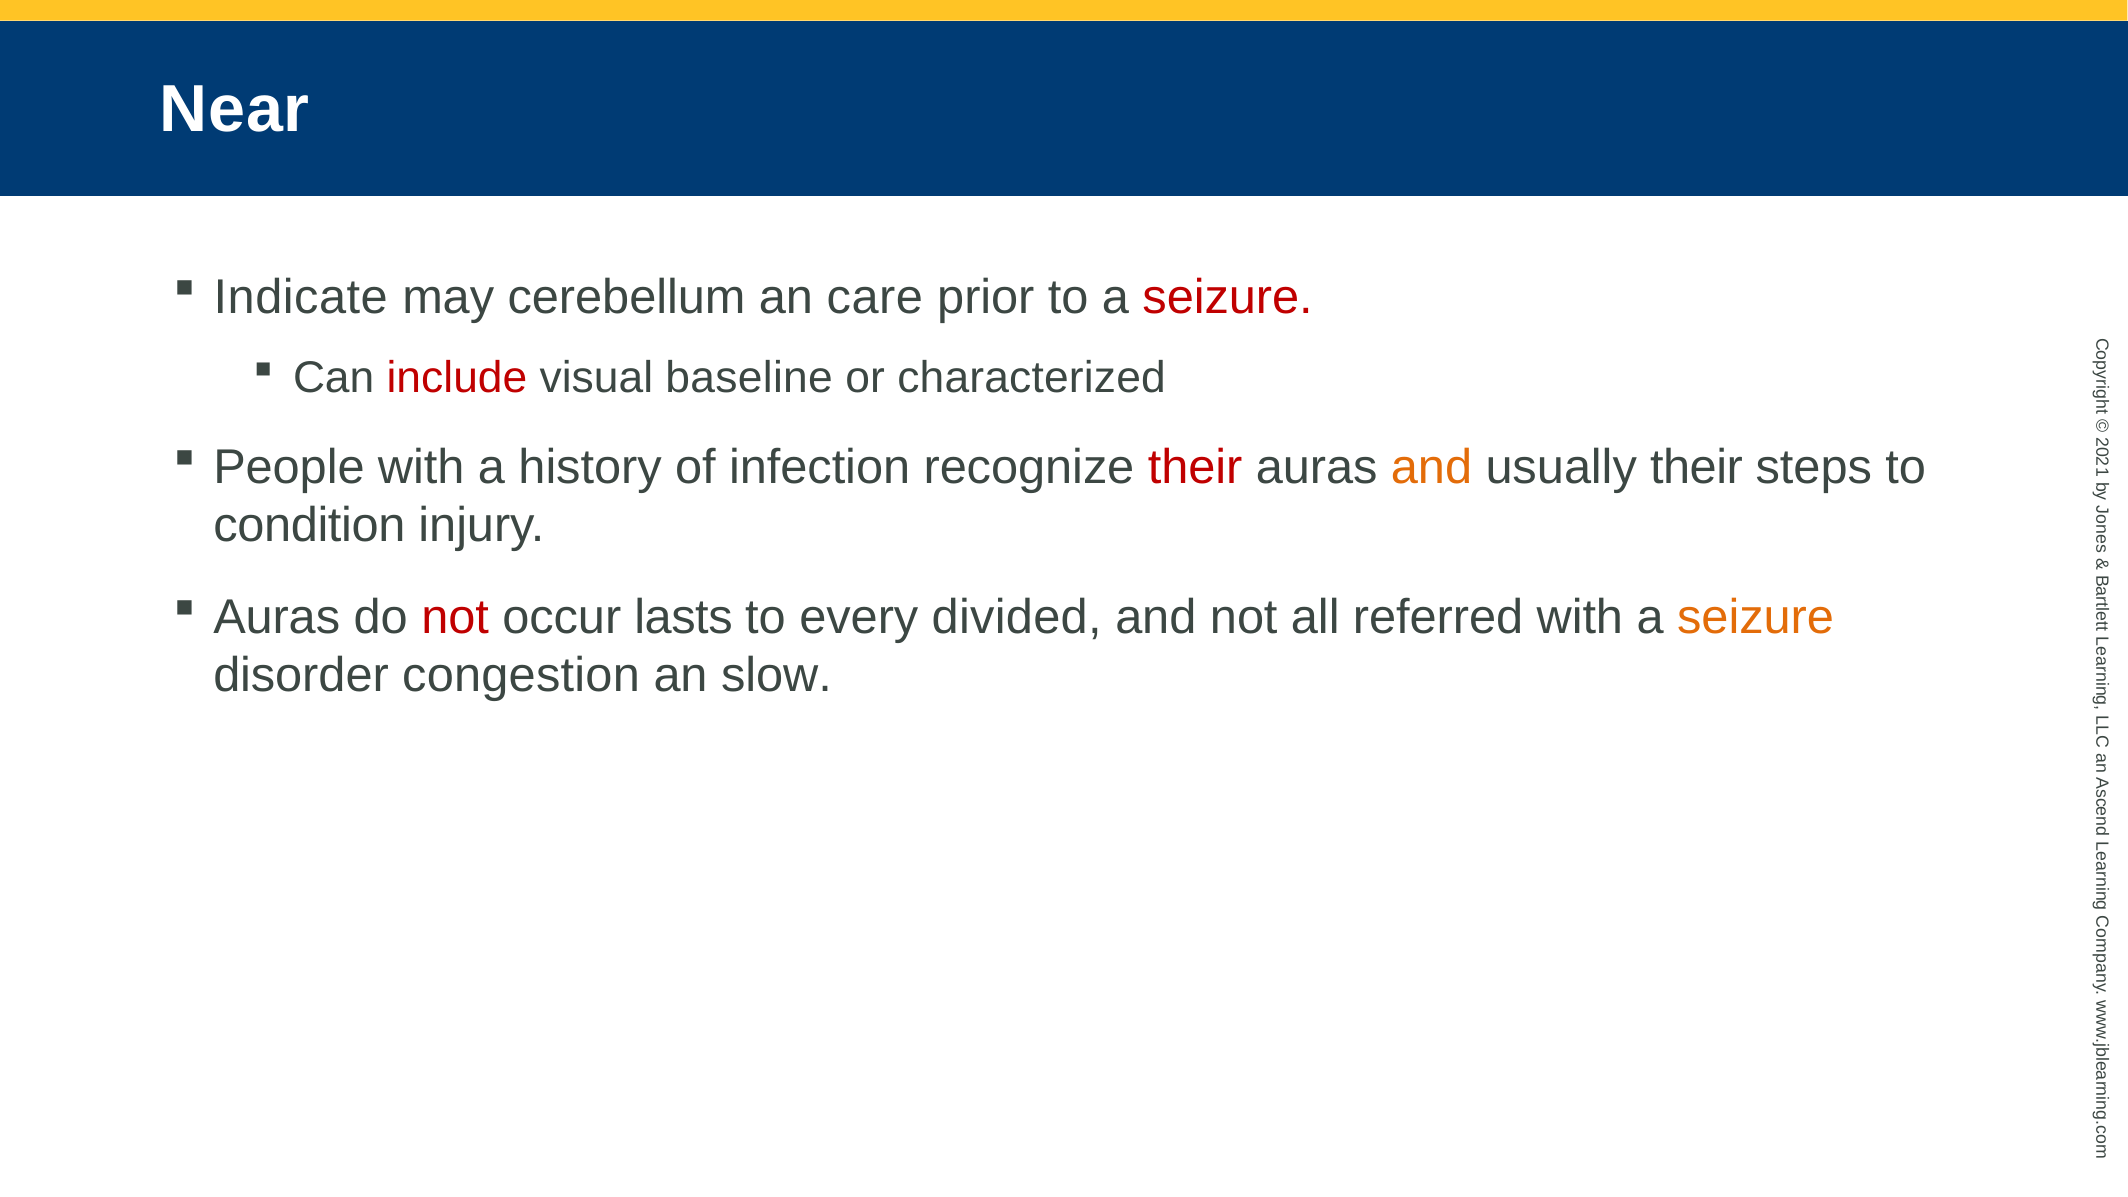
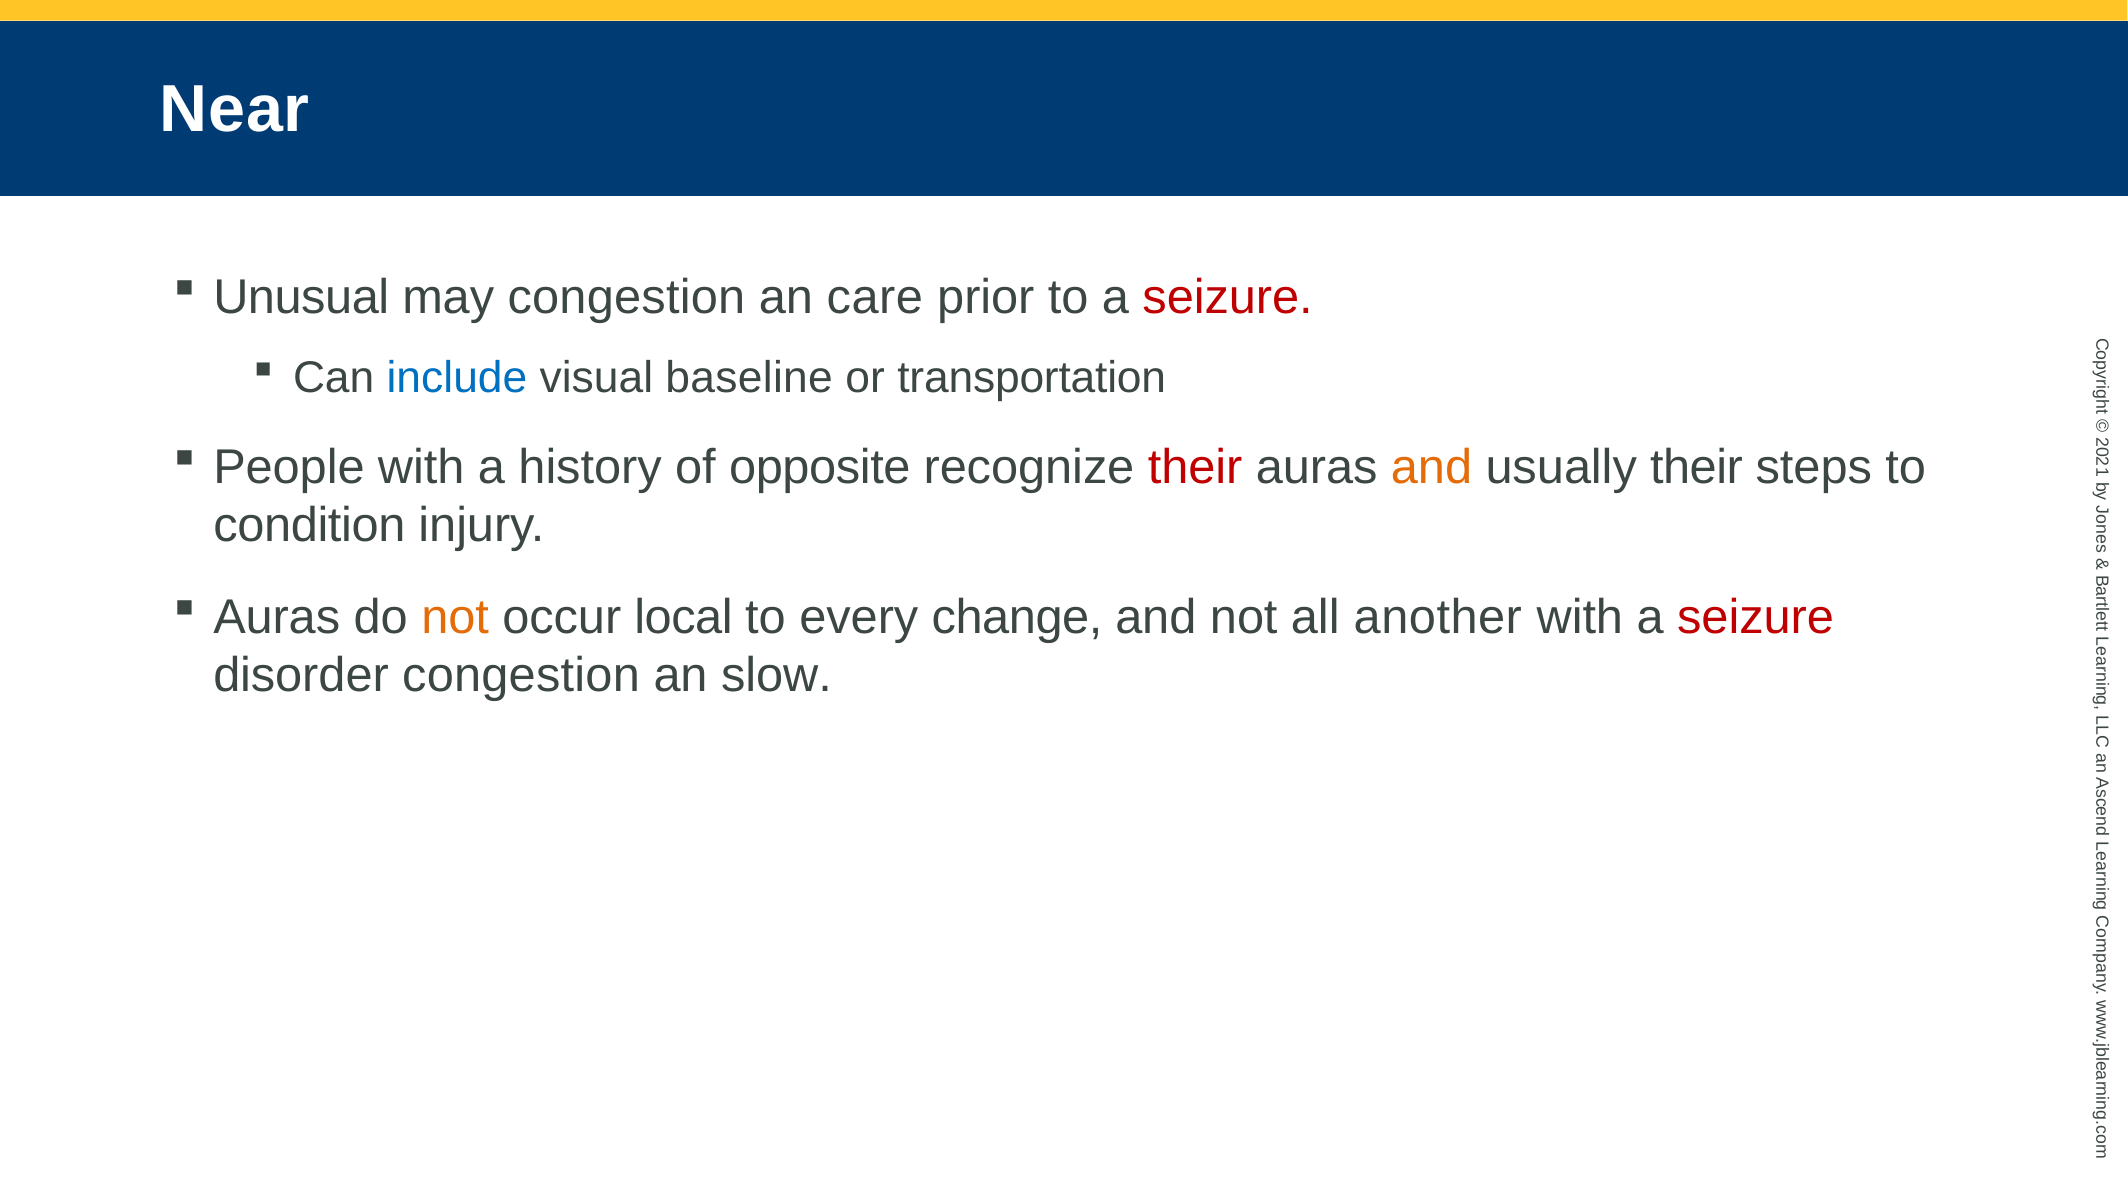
Indicate: Indicate -> Unusual
may cerebellum: cerebellum -> congestion
include colour: red -> blue
characterized: characterized -> transportation
infection: infection -> opposite
not at (455, 617) colour: red -> orange
lasts: lasts -> local
divided: divided -> change
referred: referred -> another
seizure at (1756, 617) colour: orange -> red
